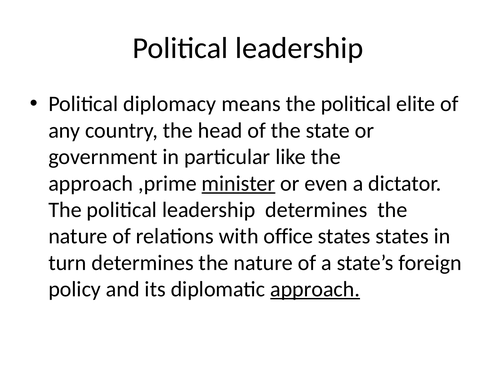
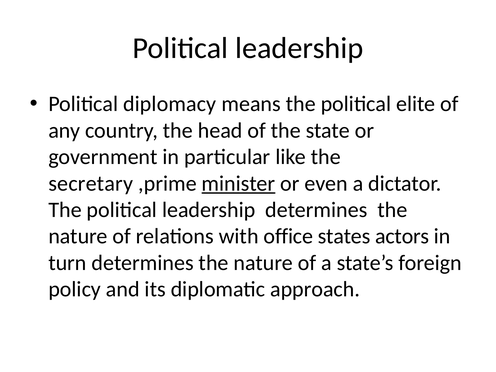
approach at (91, 183): approach -> secretary
states states: states -> actors
approach at (315, 289) underline: present -> none
